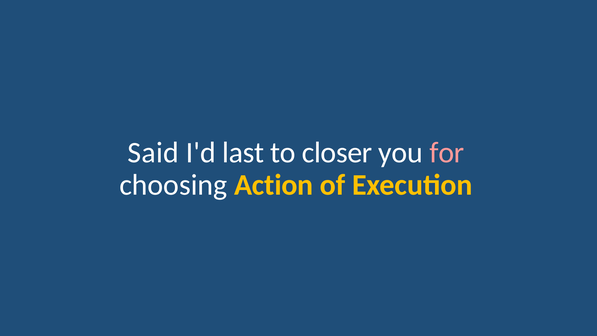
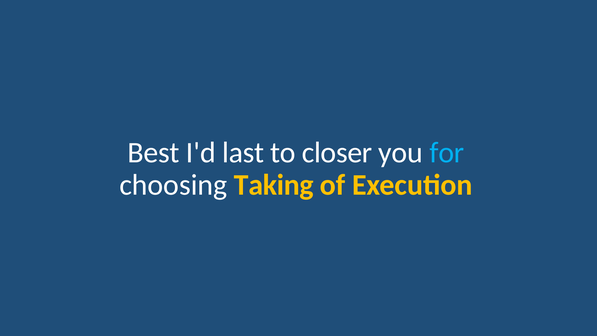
Said: Said -> Best
for colour: pink -> light blue
Action: Action -> Taking
